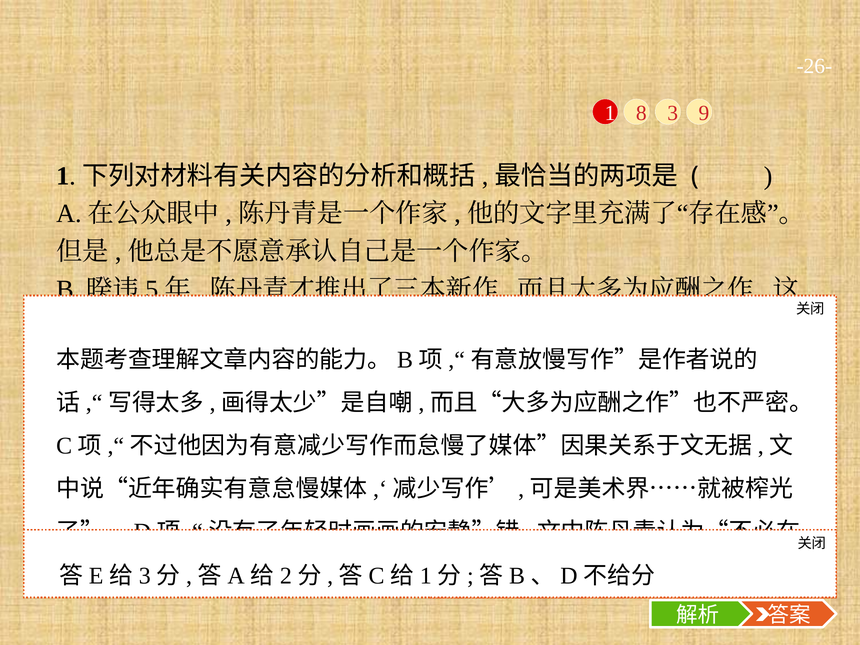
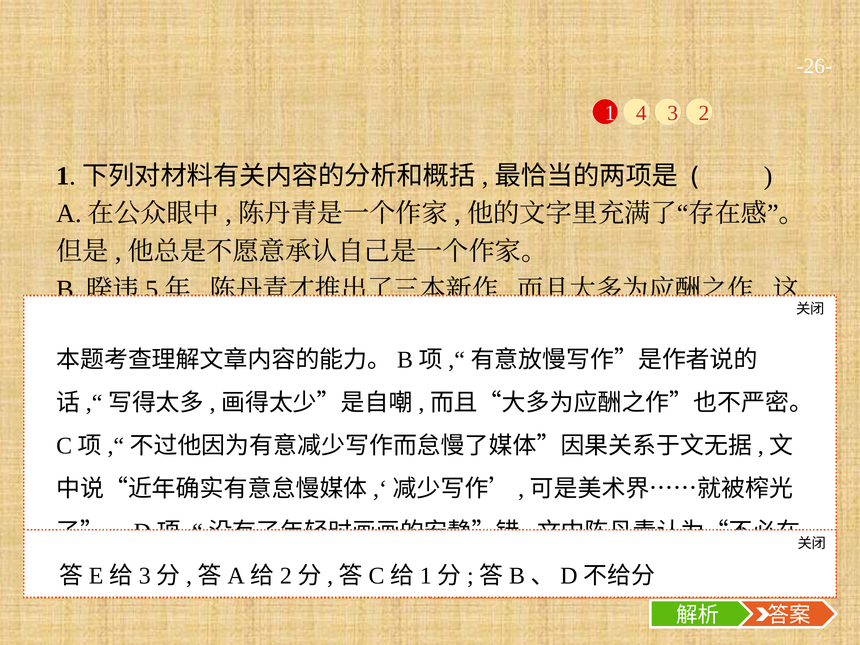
8: 8 -> 4
9: 9 -> 2
